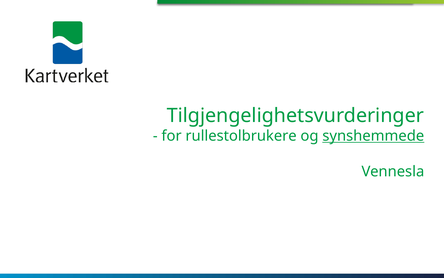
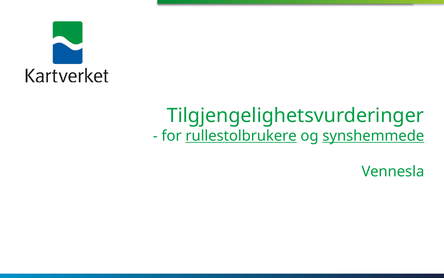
rullestolbrukere underline: none -> present
